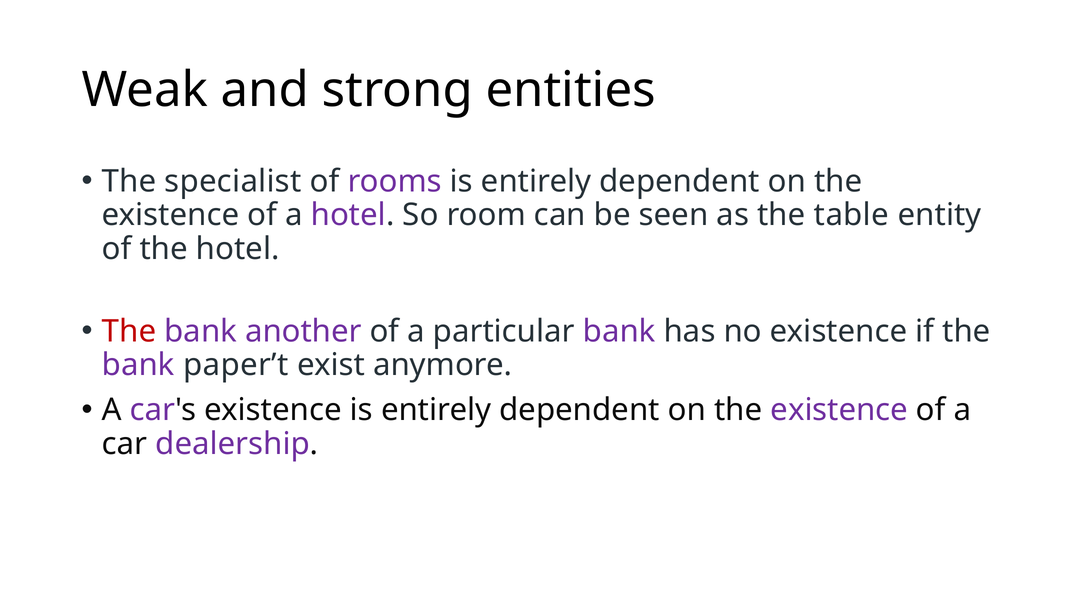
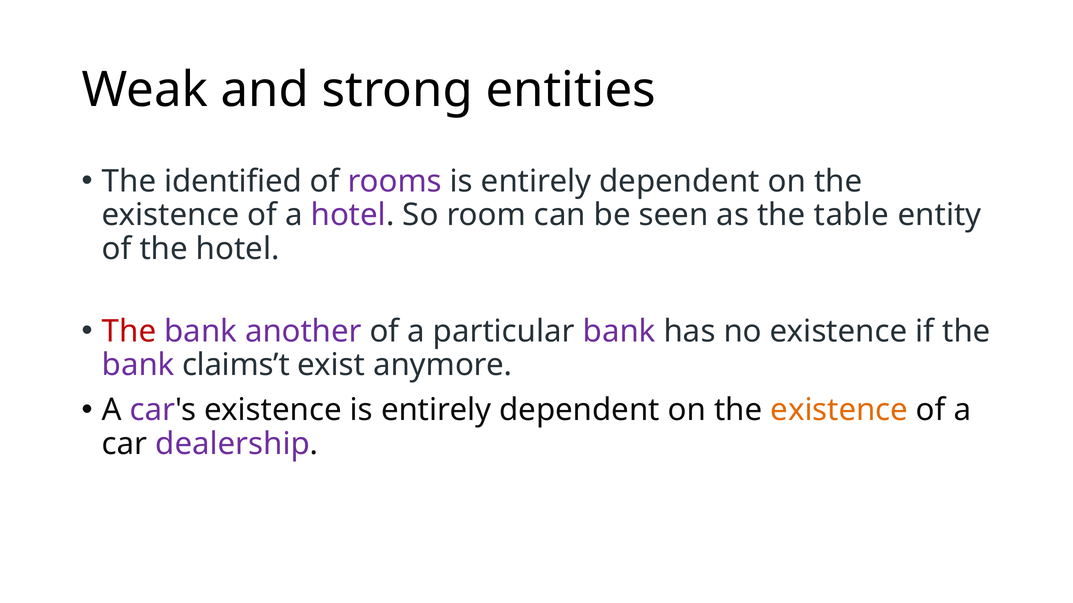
specialist: specialist -> identified
paper’t: paper’t -> claims’t
existence at (839, 410) colour: purple -> orange
